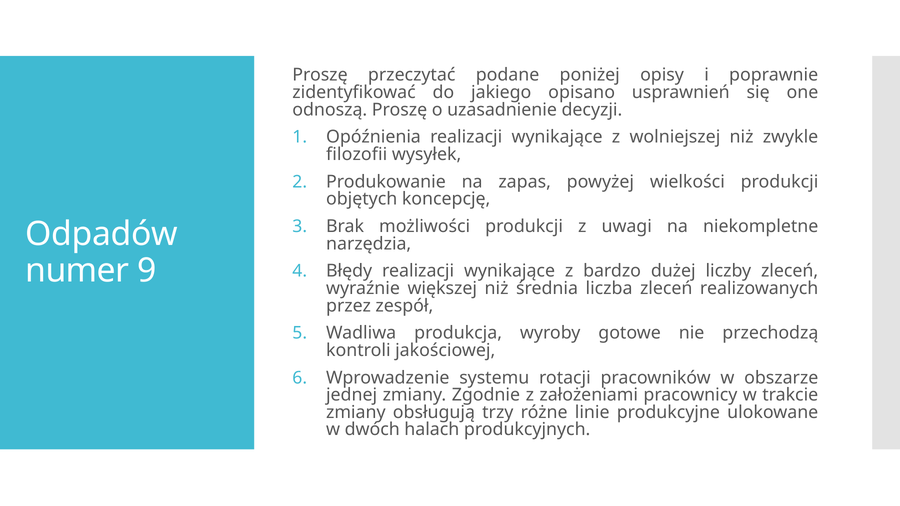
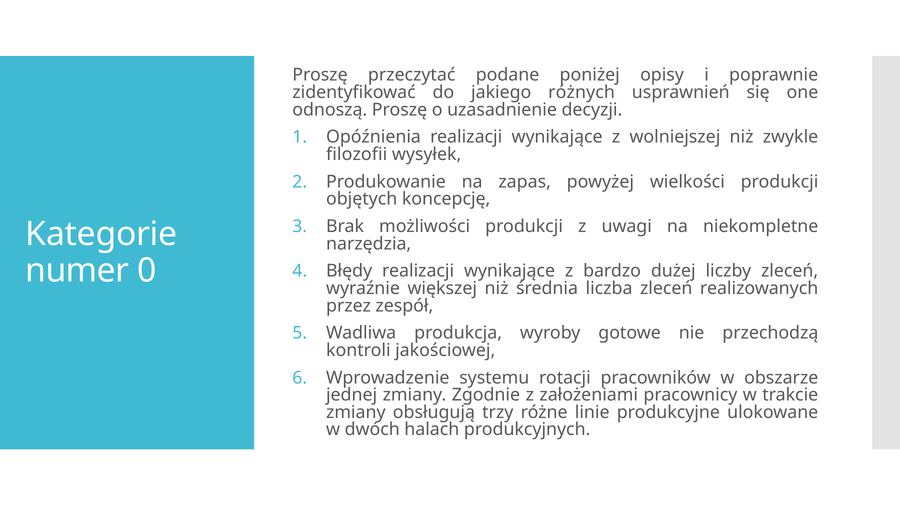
opisano: opisano -> różnych
Odpadów: Odpadów -> Kategorie
9: 9 -> 0
